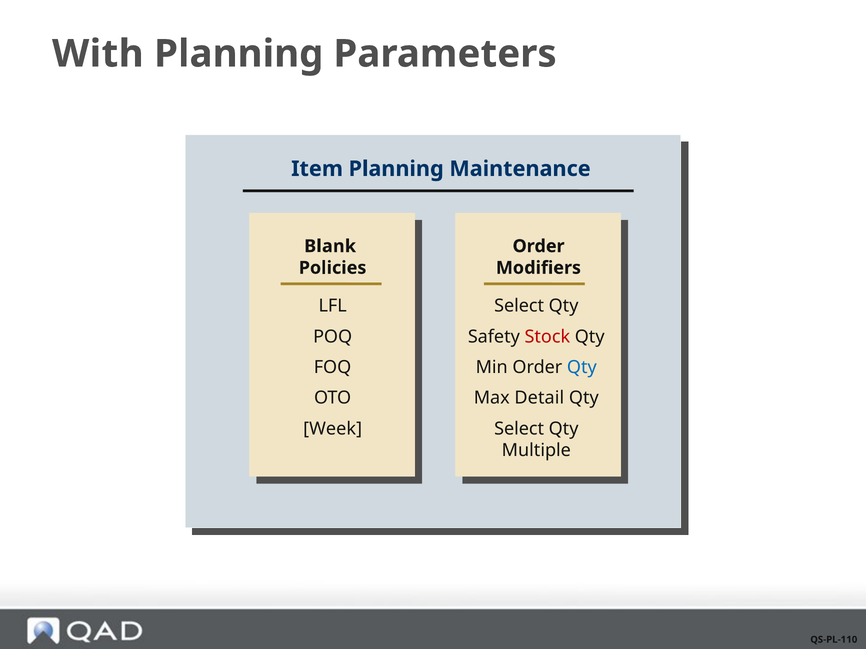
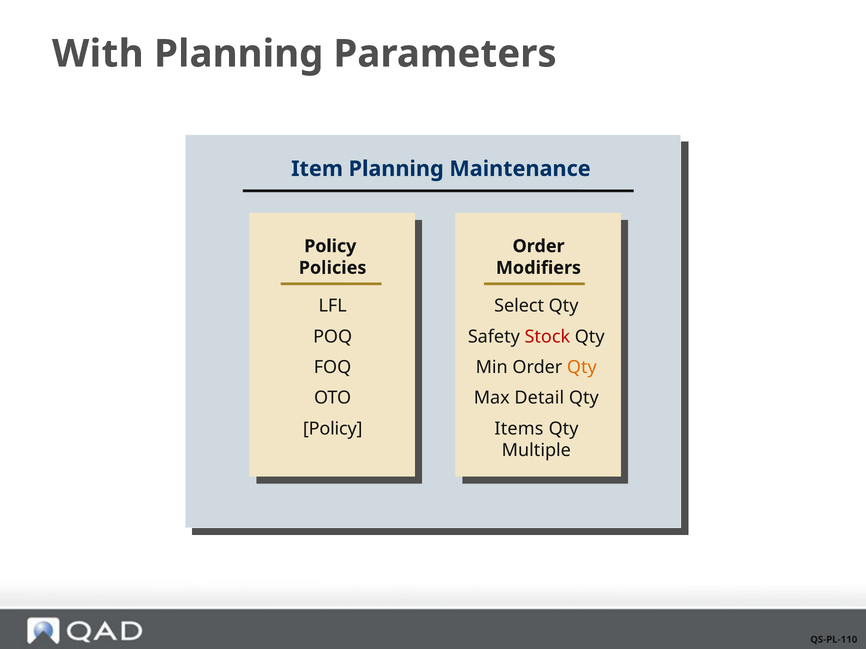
Blank at (330, 246): Blank -> Policy
Qty at (582, 368) colour: blue -> orange
Week at (333, 429): Week -> Policy
Select at (519, 429): Select -> Items
